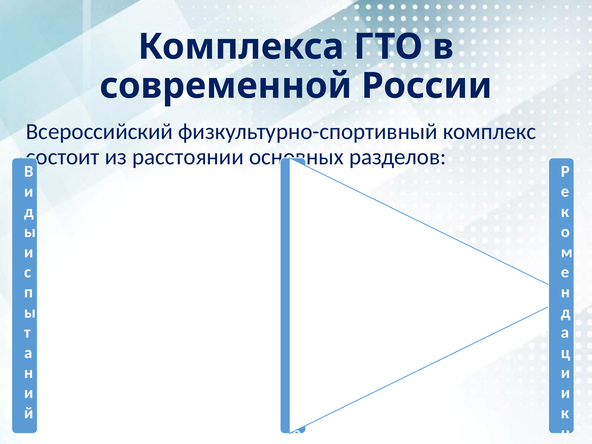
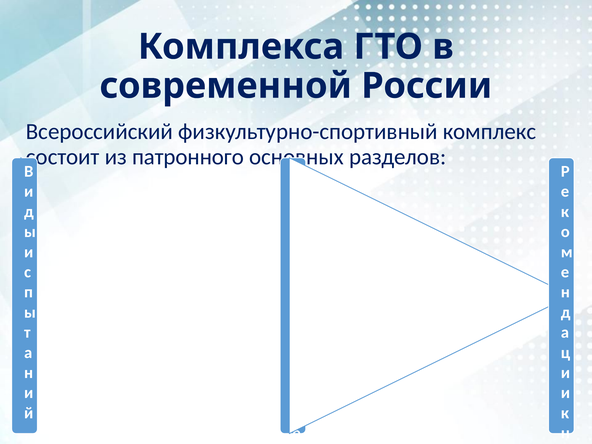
расстоянии: расстоянии -> патронного
